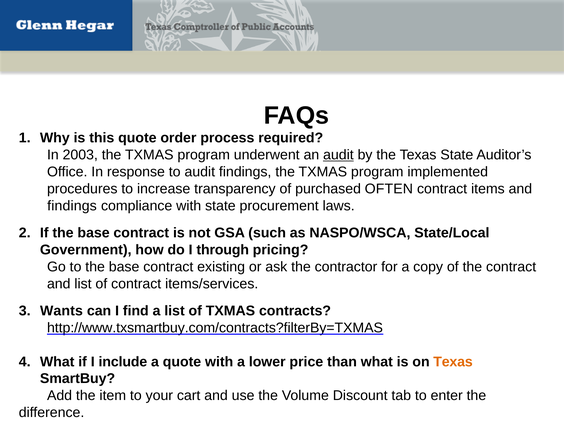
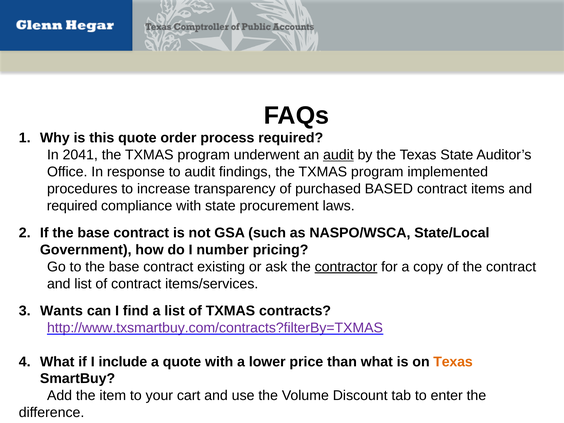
2003: 2003 -> 2041
OFTEN: OFTEN -> BASED
findings at (72, 206): findings -> required
through: through -> number
contractor underline: none -> present
http://www.txsmartbuy.com/contracts?filterBy=TXMAS colour: black -> purple
